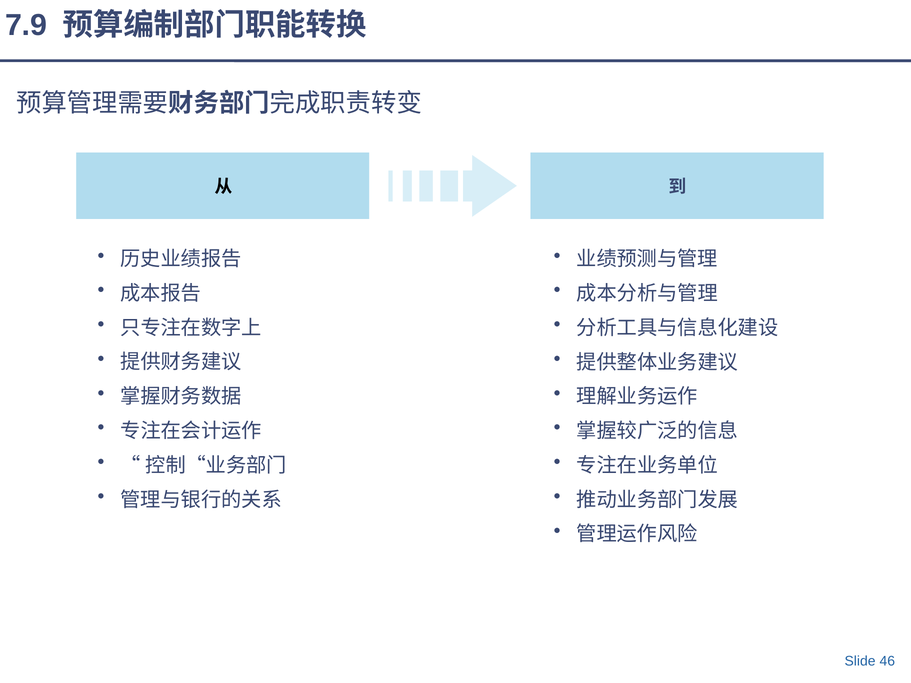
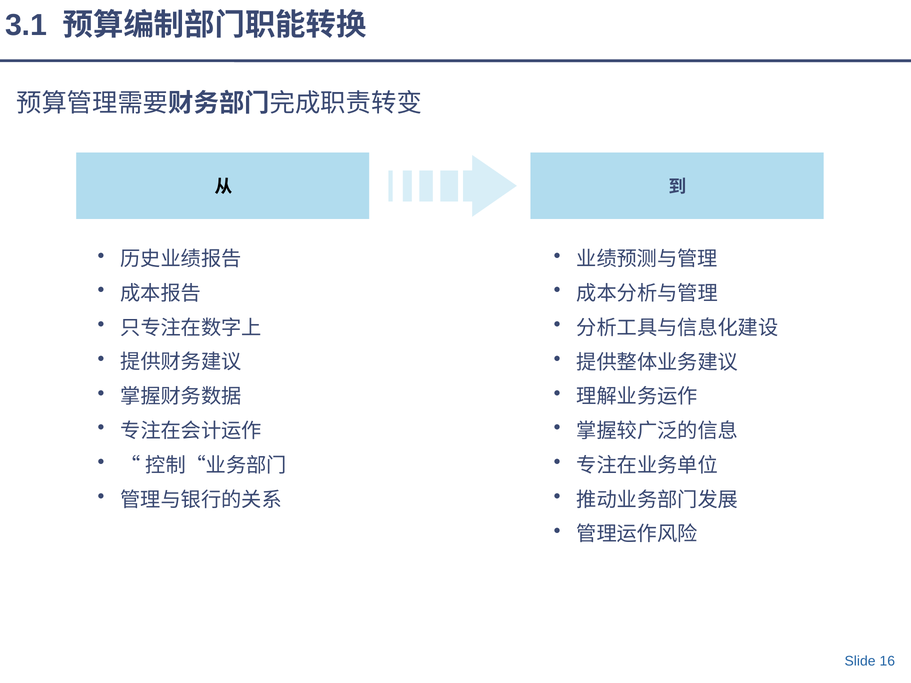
7.9: 7.9 -> 3.1
46: 46 -> 16
